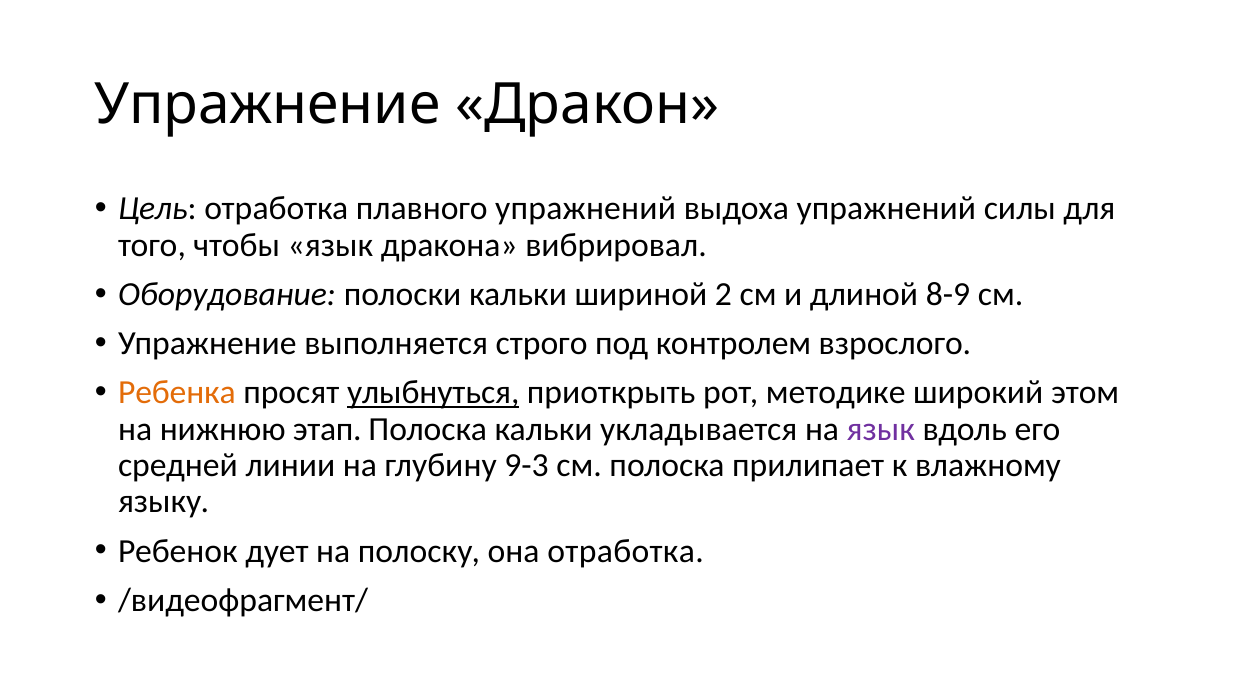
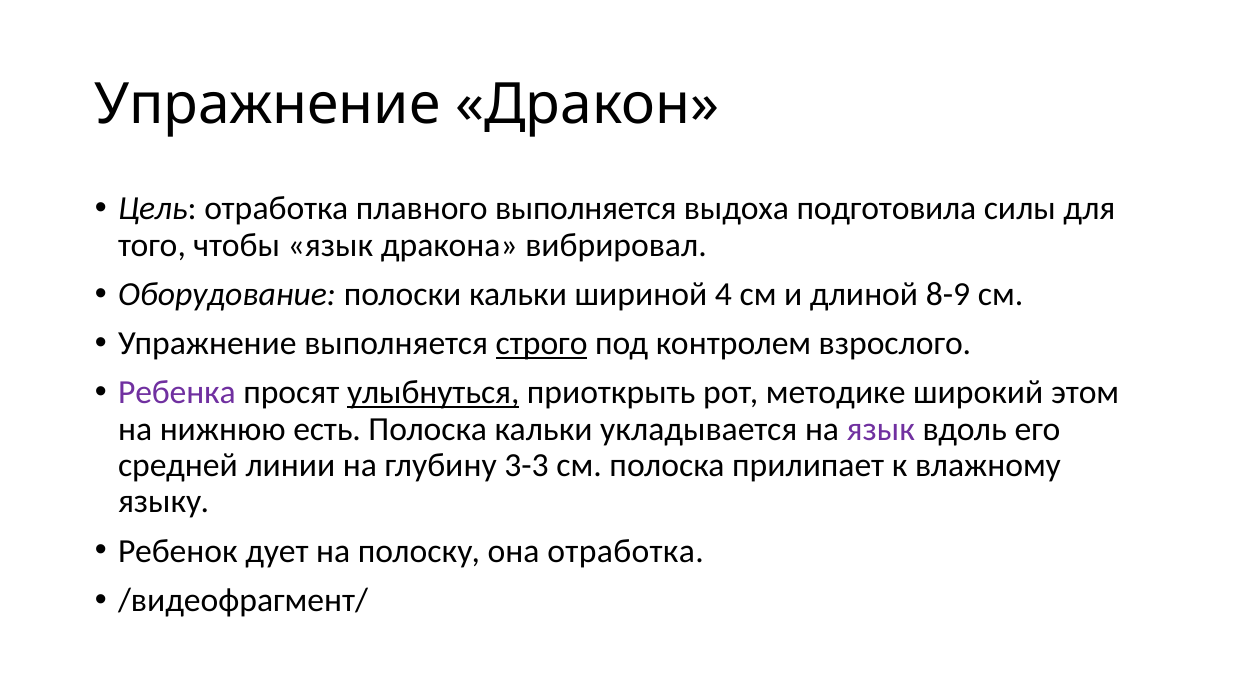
плавного упражнений: упражнений -> выполняется
выдоха упражнений: упражнений -> подготовила
2: 2 -> 4
строго underline: none -> present
Ребенка colour: orange -> purple
этап: этап -> есть
9-3: 9-3 -> 3-3
